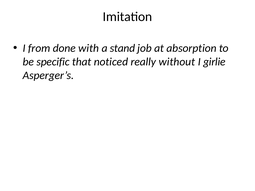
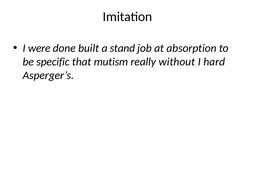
from: from -> were
with: with -> built
noticed: noticed -> mutism
girlie: girlie -> hard
